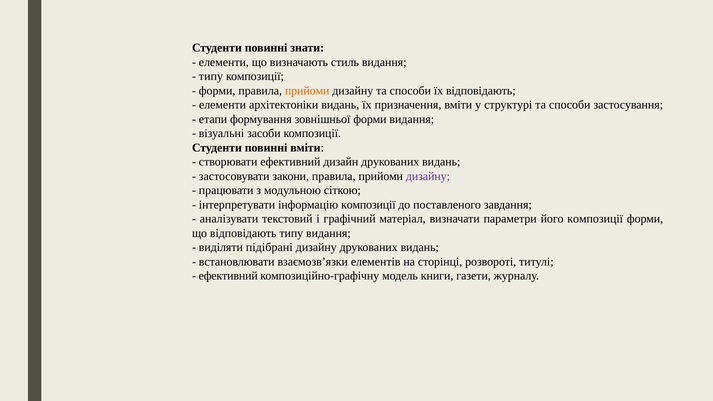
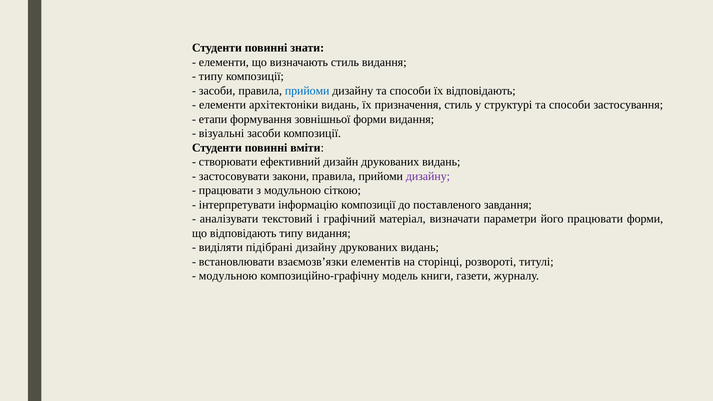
форми at (217, 91): форми -> засоби
прийоми at (307, 91) colour: orange -> blue
призначення вміти: вміти -> стиль
його композиції: композиції -> працювати
ефективний at (228, 276): ефективний -> модульною
